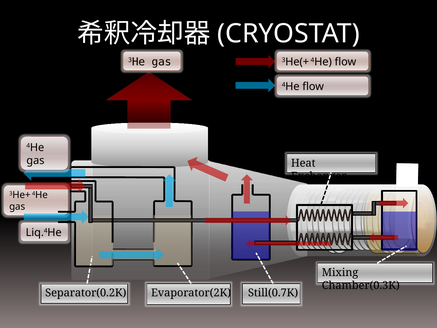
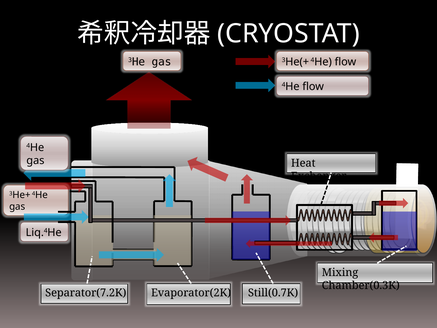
Separator(0.2K: Separator(0.2K -> Separator(7.2K
